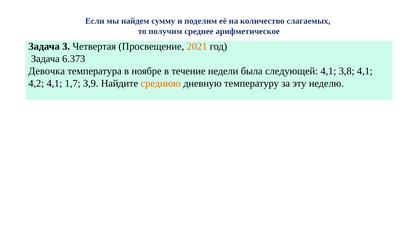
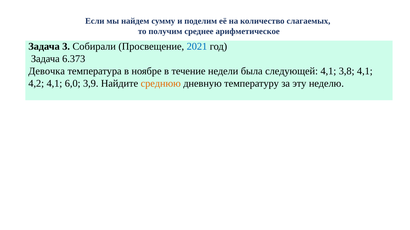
Четвертая: Четвертая -> Собирали
2021 colour: orange -> blue
1,7: 1,7 -> 6,0
